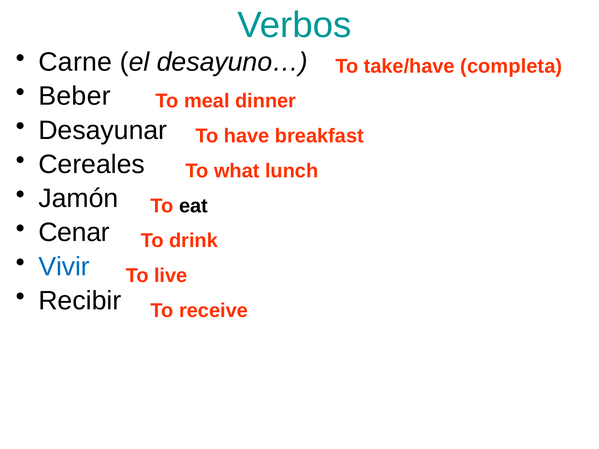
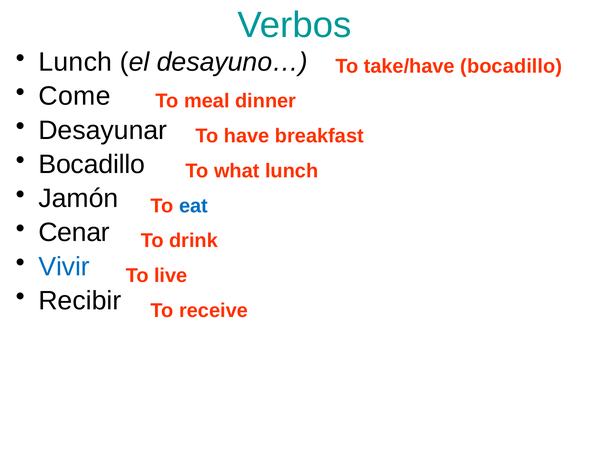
Carne at (75, 62): Carne -> Lunch
take/have completa: completa -> bocadillo
Beber: Beber -> Come
Cereales at (92, 164): Cereales -> Bocadillo
eat colour: black -> blue
